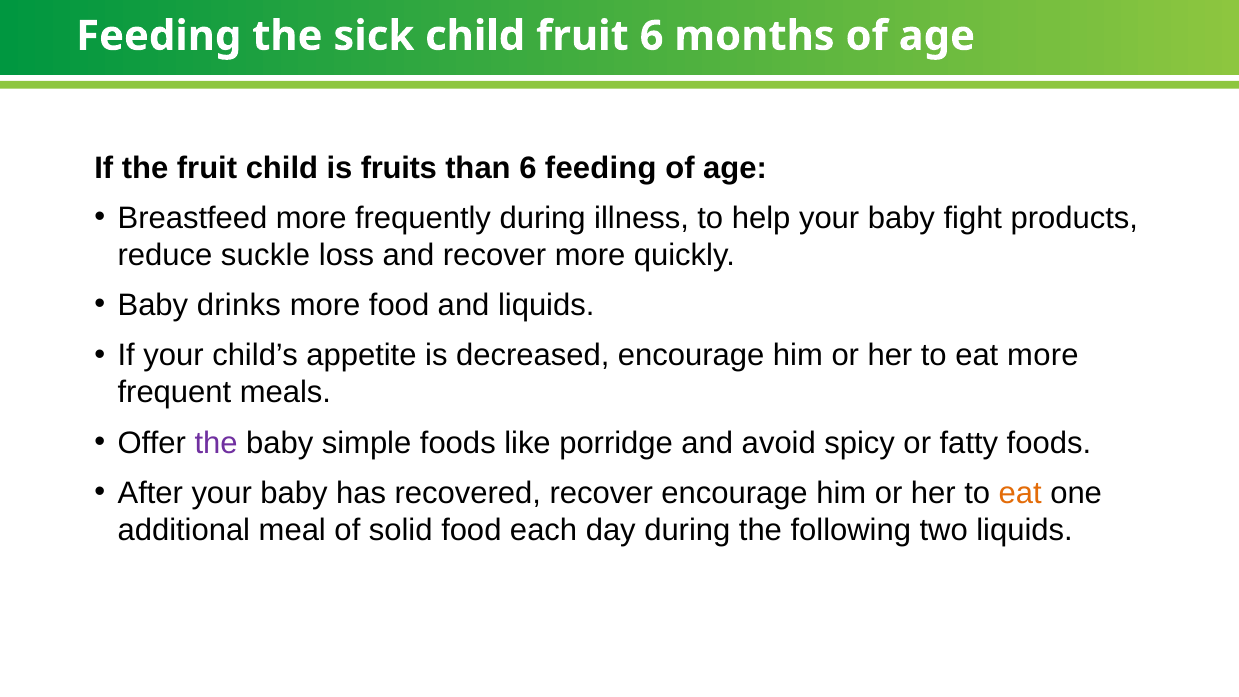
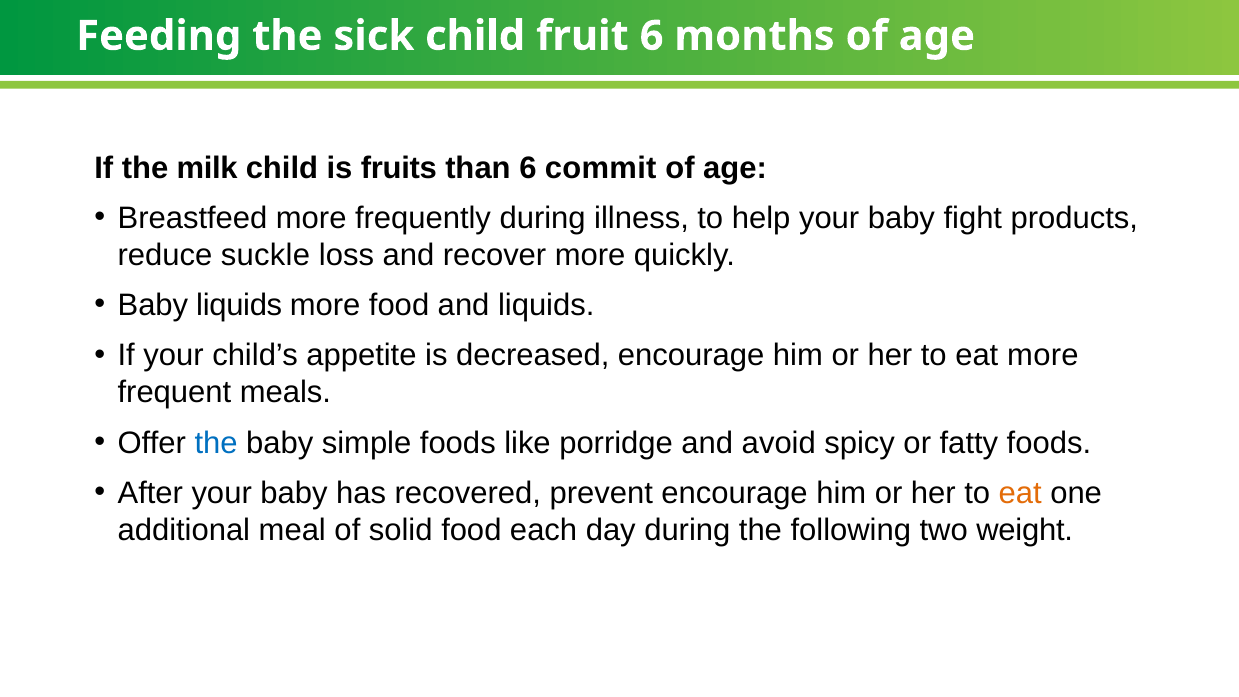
the fruit: fruit -> milk
6 feeding: feeding -> commit
Baby drinks: drinks -> liquids
the at (216, 443) colour: purple -> blue
recovered recover: recover -> prevent
two liquids: liquids -> weight
